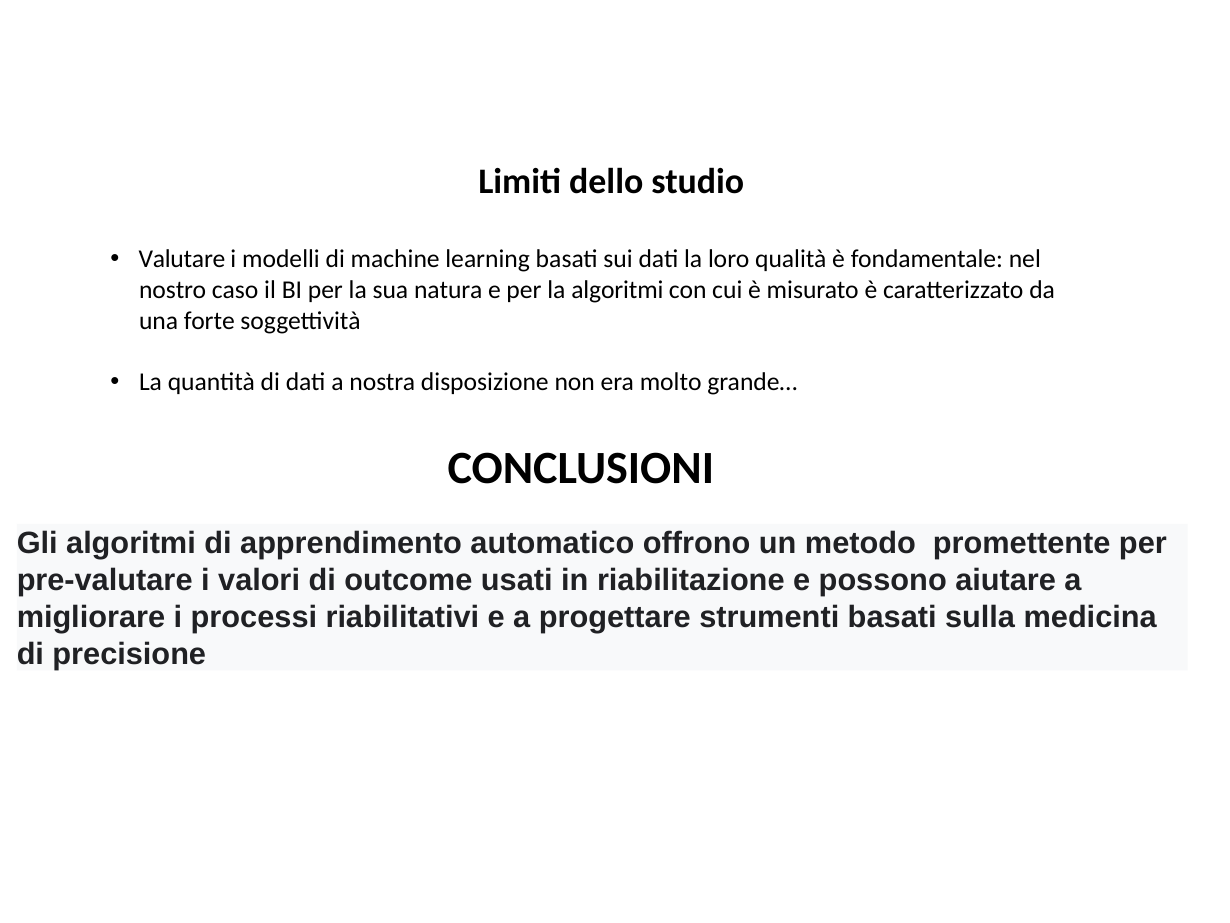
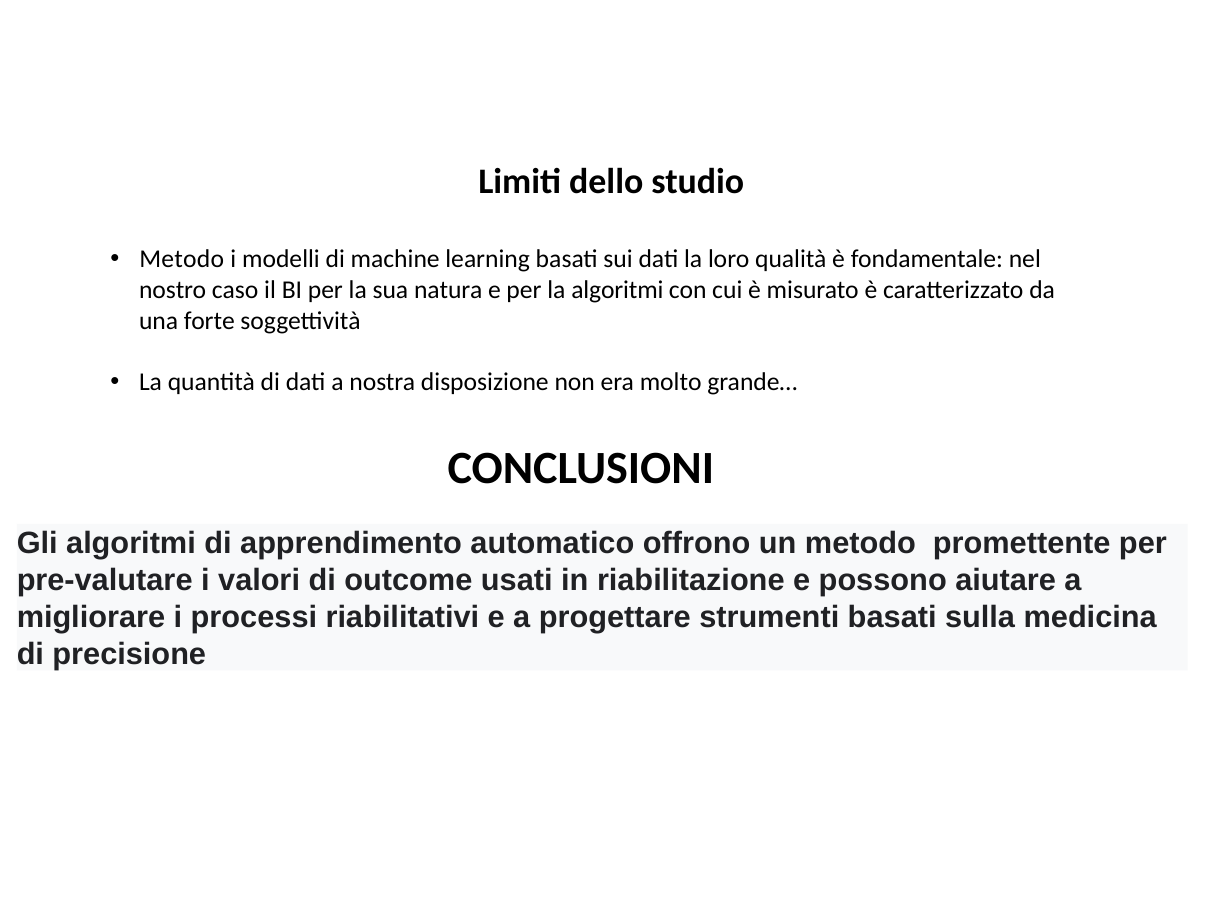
Valutare at (182, 259): Valutare -> Metodo
